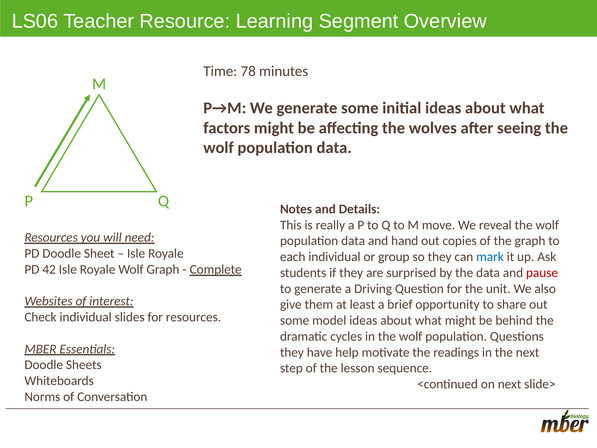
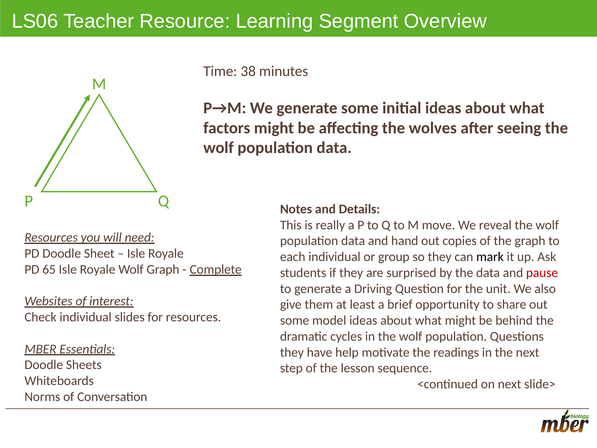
78: 78 -> 38
mark colour: blue -> black
42: 42 -> 65
